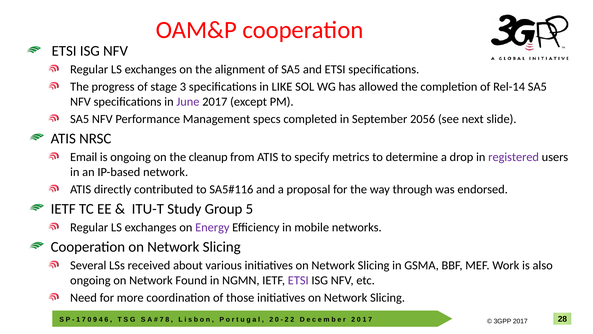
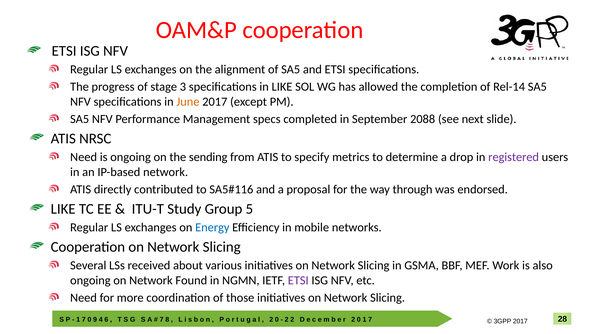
June colour: purple -> orange
2056: 2056 -> 2088
Email at (84, 157): Email -> Need
cleanup: cleanup -> sending
IETF at (63, 209): IETF -> LIKE
Energy colour: purple -> blue
